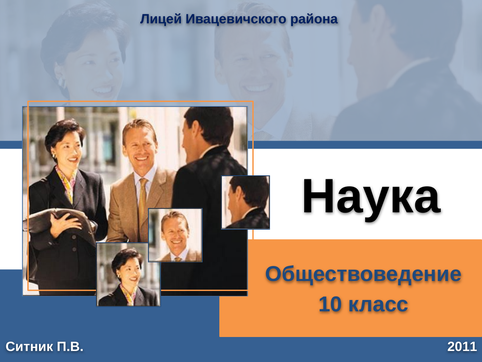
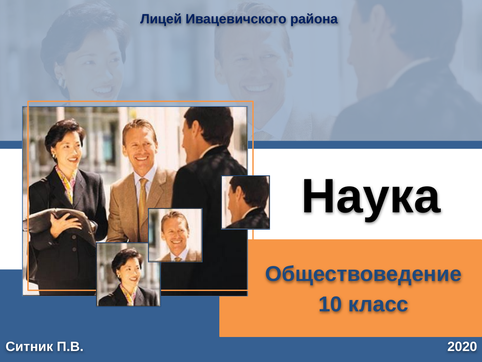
2011: 2011 -> 2020
